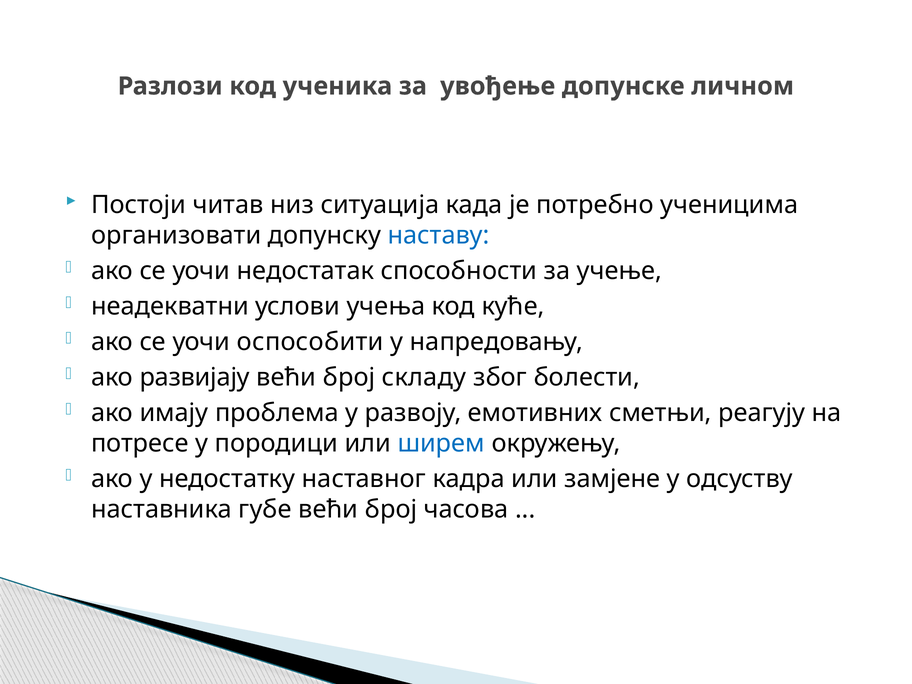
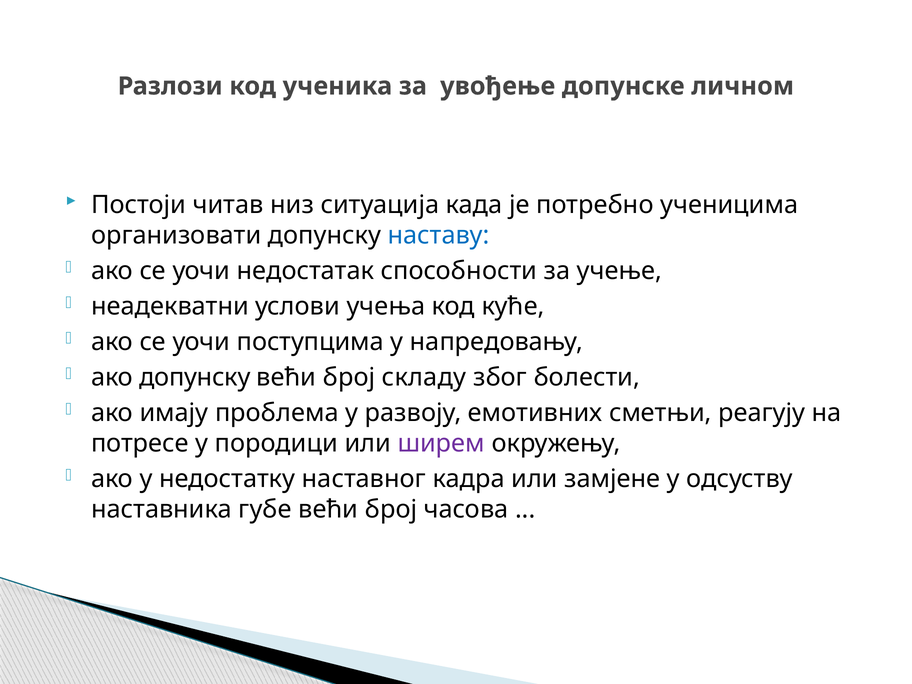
оспособити: оспособити -> поступцима
ако развијају: развијају -> допунску
ширем colour: blue -> purple
